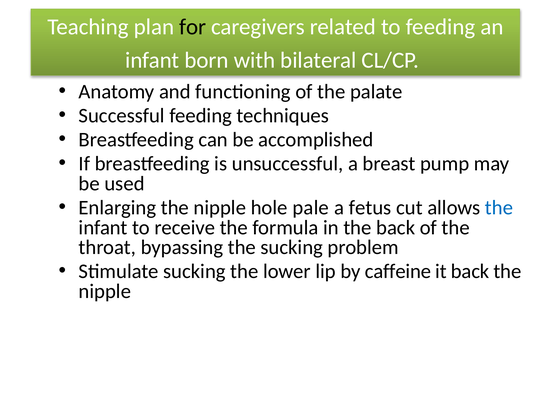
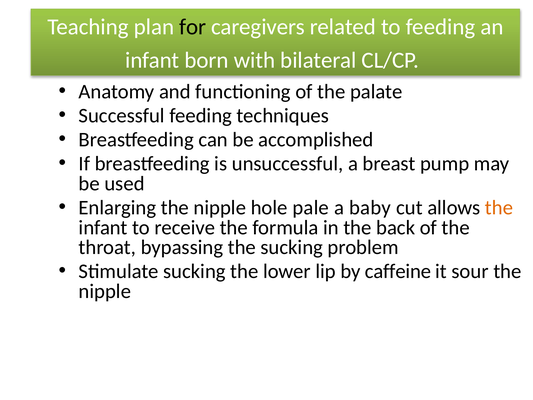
fetus: fetus -> baby
the at (499, 208) colour: blue -> orange
it back: back -> sour
